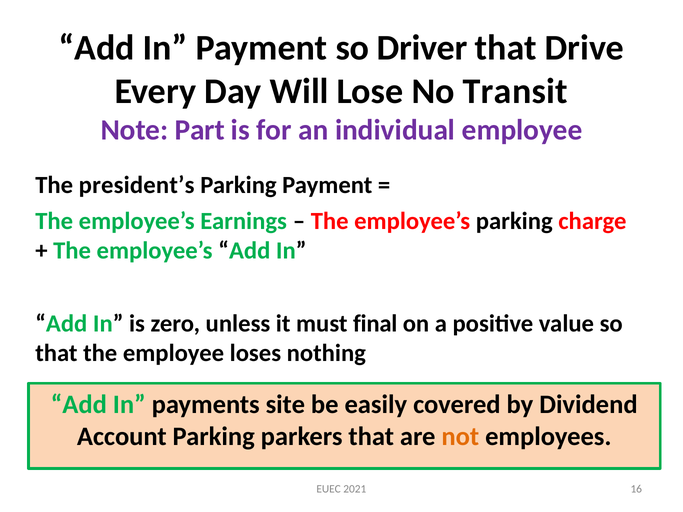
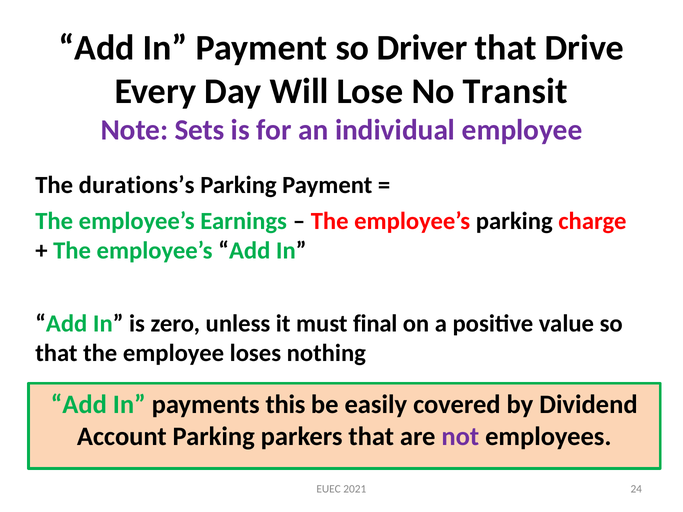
Part: Part -> Sets
president’s: president’s -> durations’s
site: site -> this
not colour: orange -> purple
16: 16 -> 24
